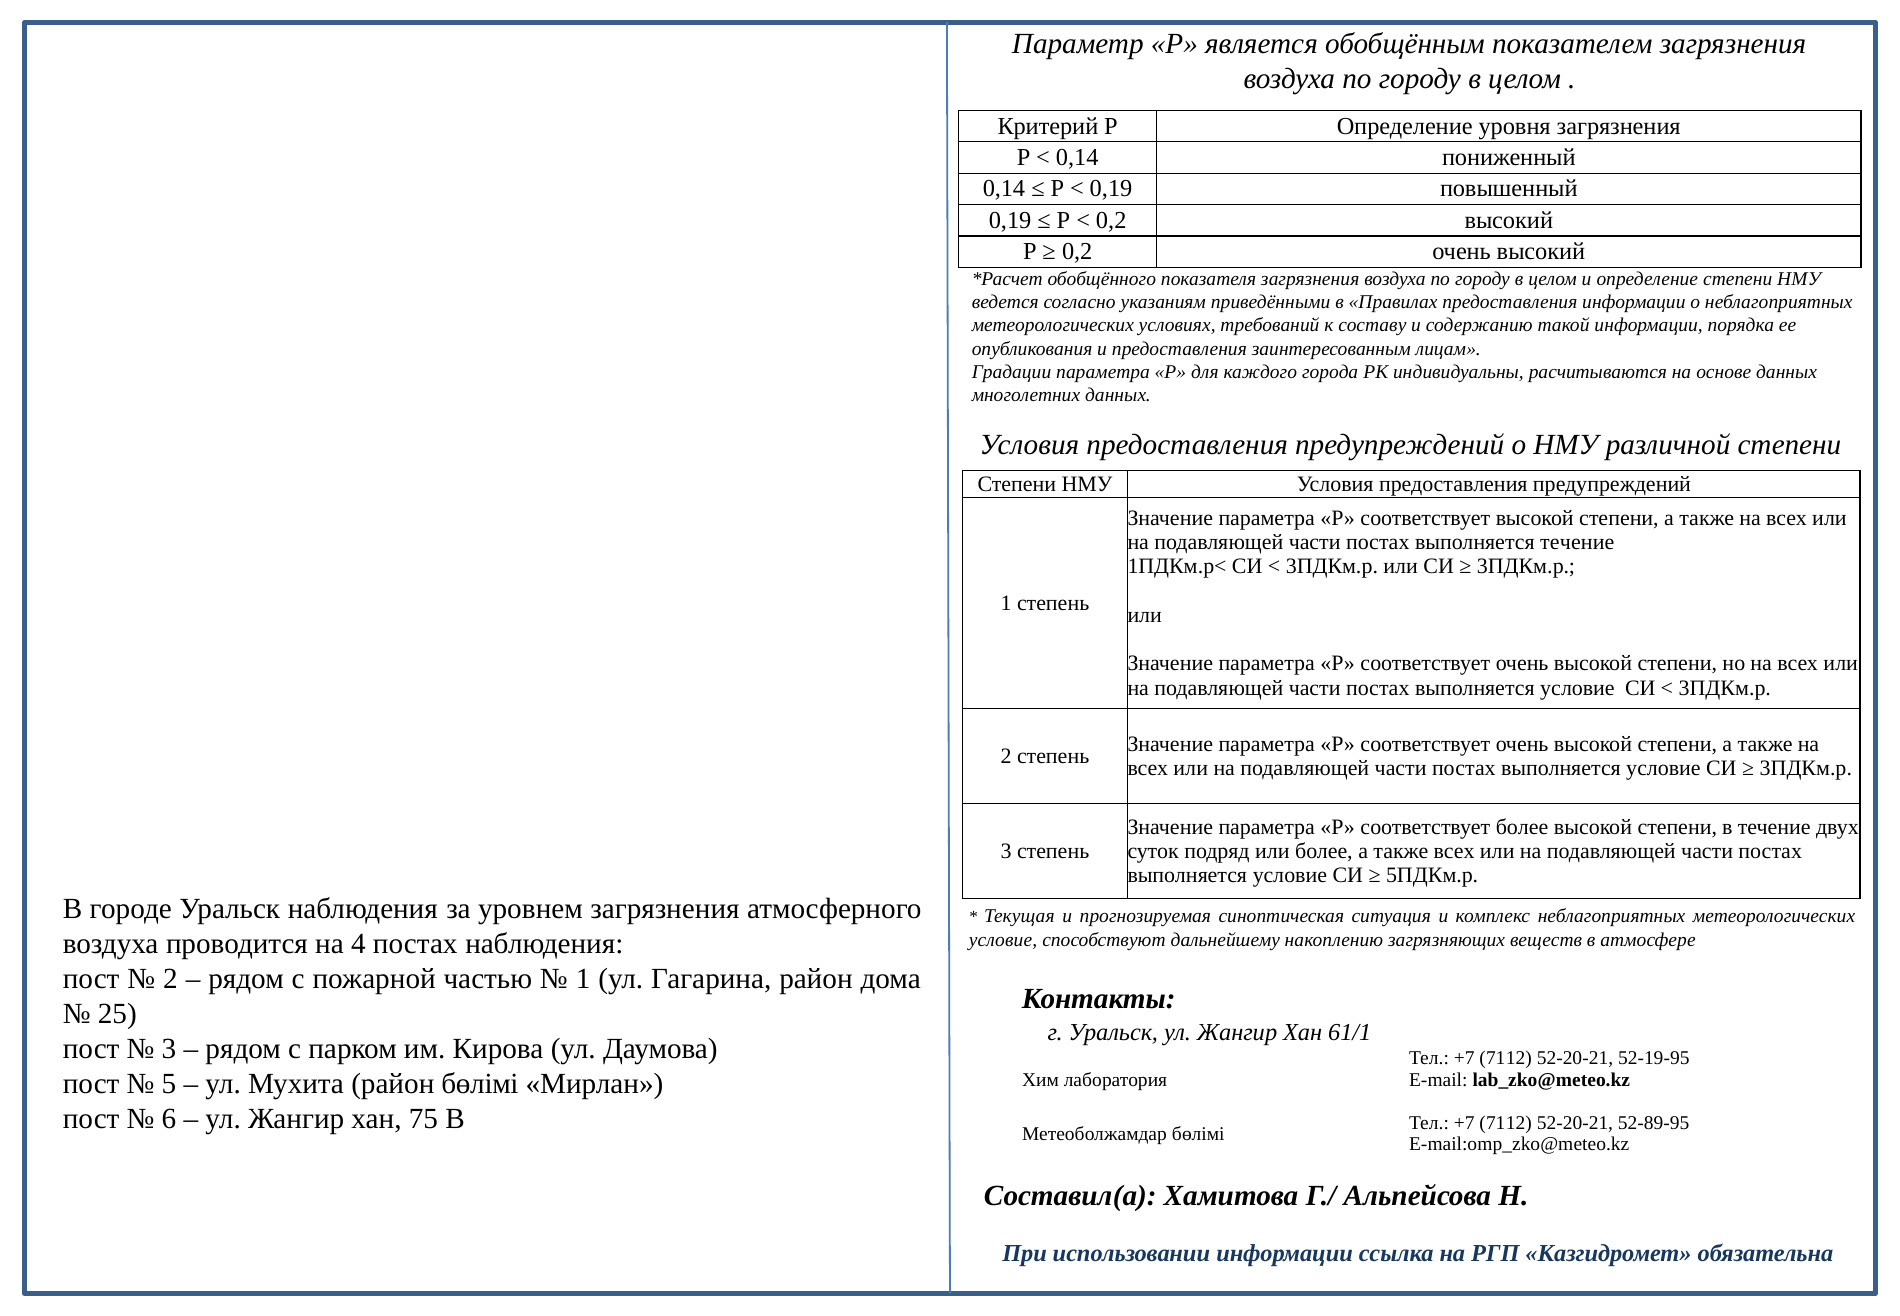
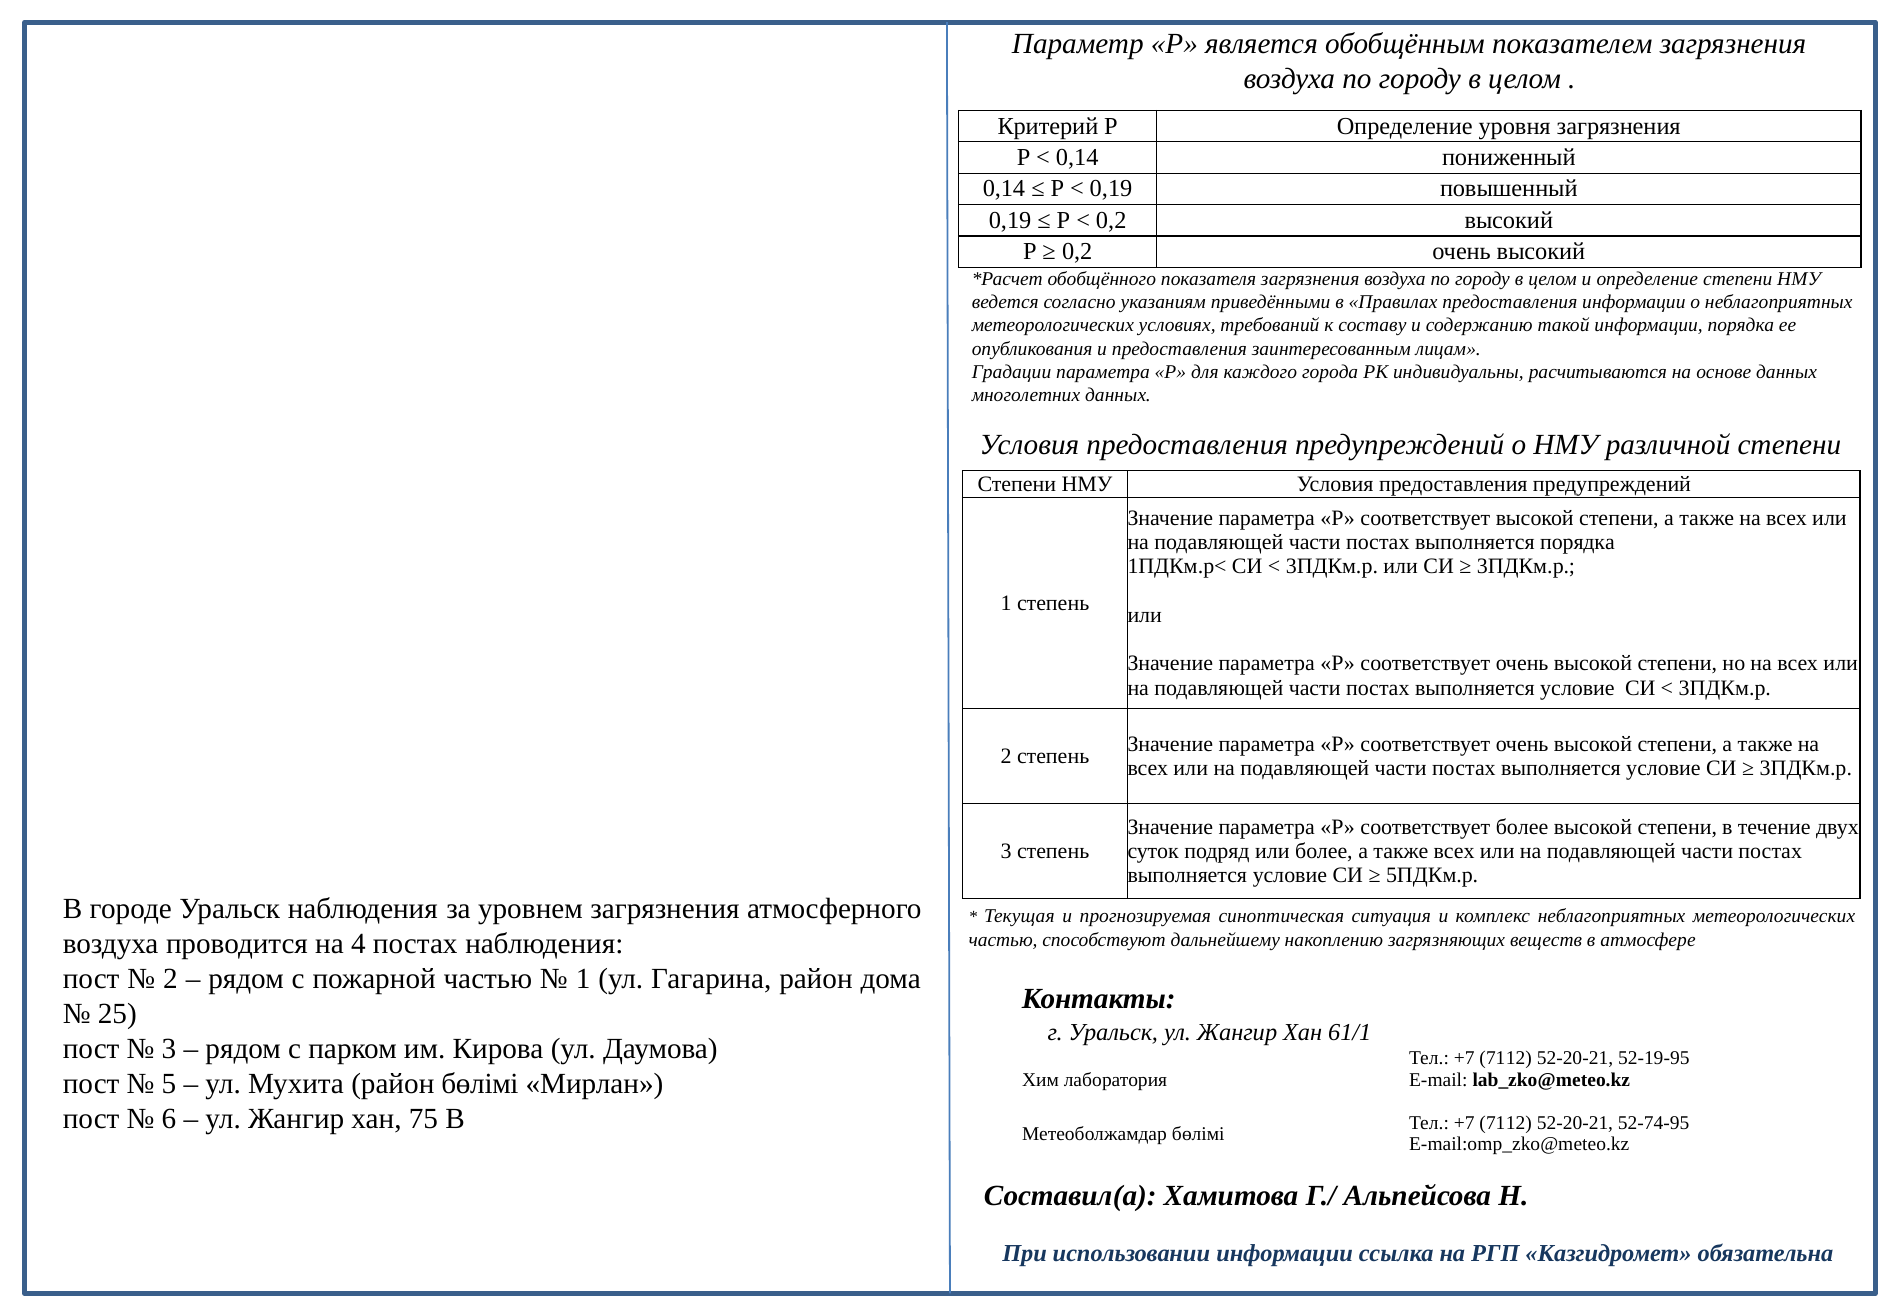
выполняется течение: течение -> порядка
условие at (1003, 939): условие -> частью
52-89-95: 52-89-95 -> 52-74-95
